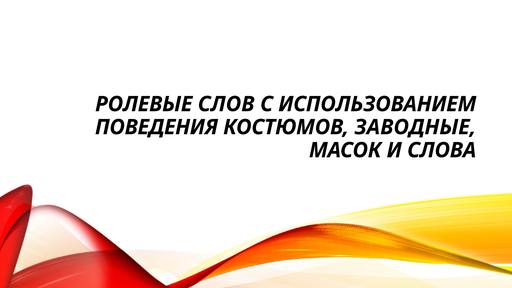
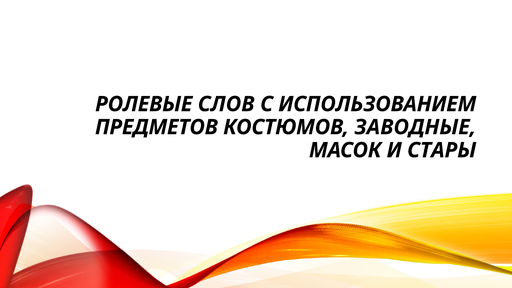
ПОВЕДЕНИЯ: ПОВЕДЕНИЯ -> ПРЕДМЕТОВ
СЛОВА: СЛОВА -> СТАРЫ
